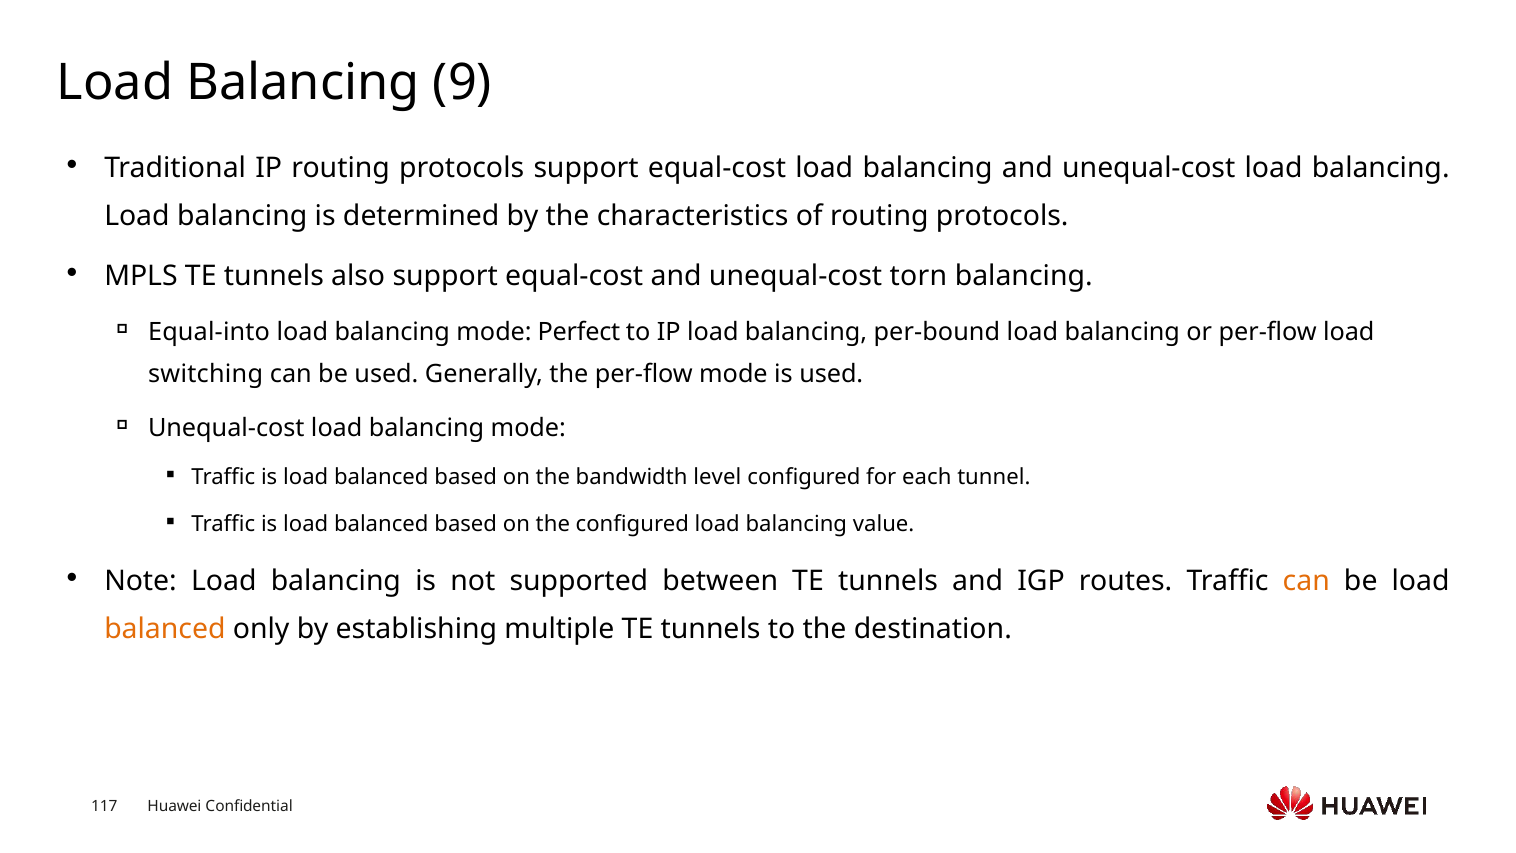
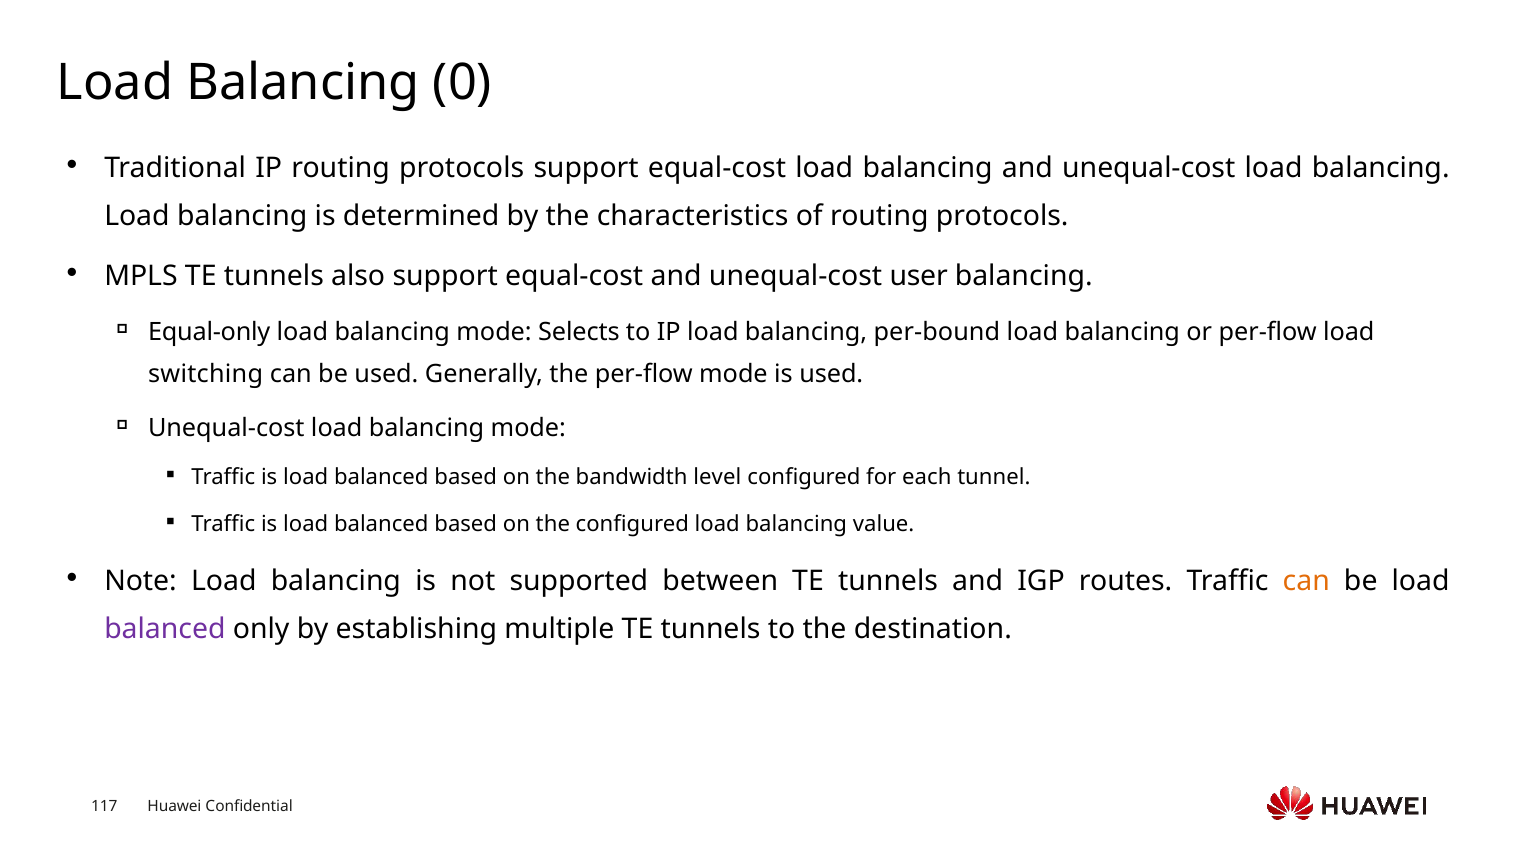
9: 9 -> 0
torn: torn -> user
Equal-into: Equal-into -> Equal-only
Perfect: Perfect -> Selects
balanced at (165, 629) colour: orange -> purple
